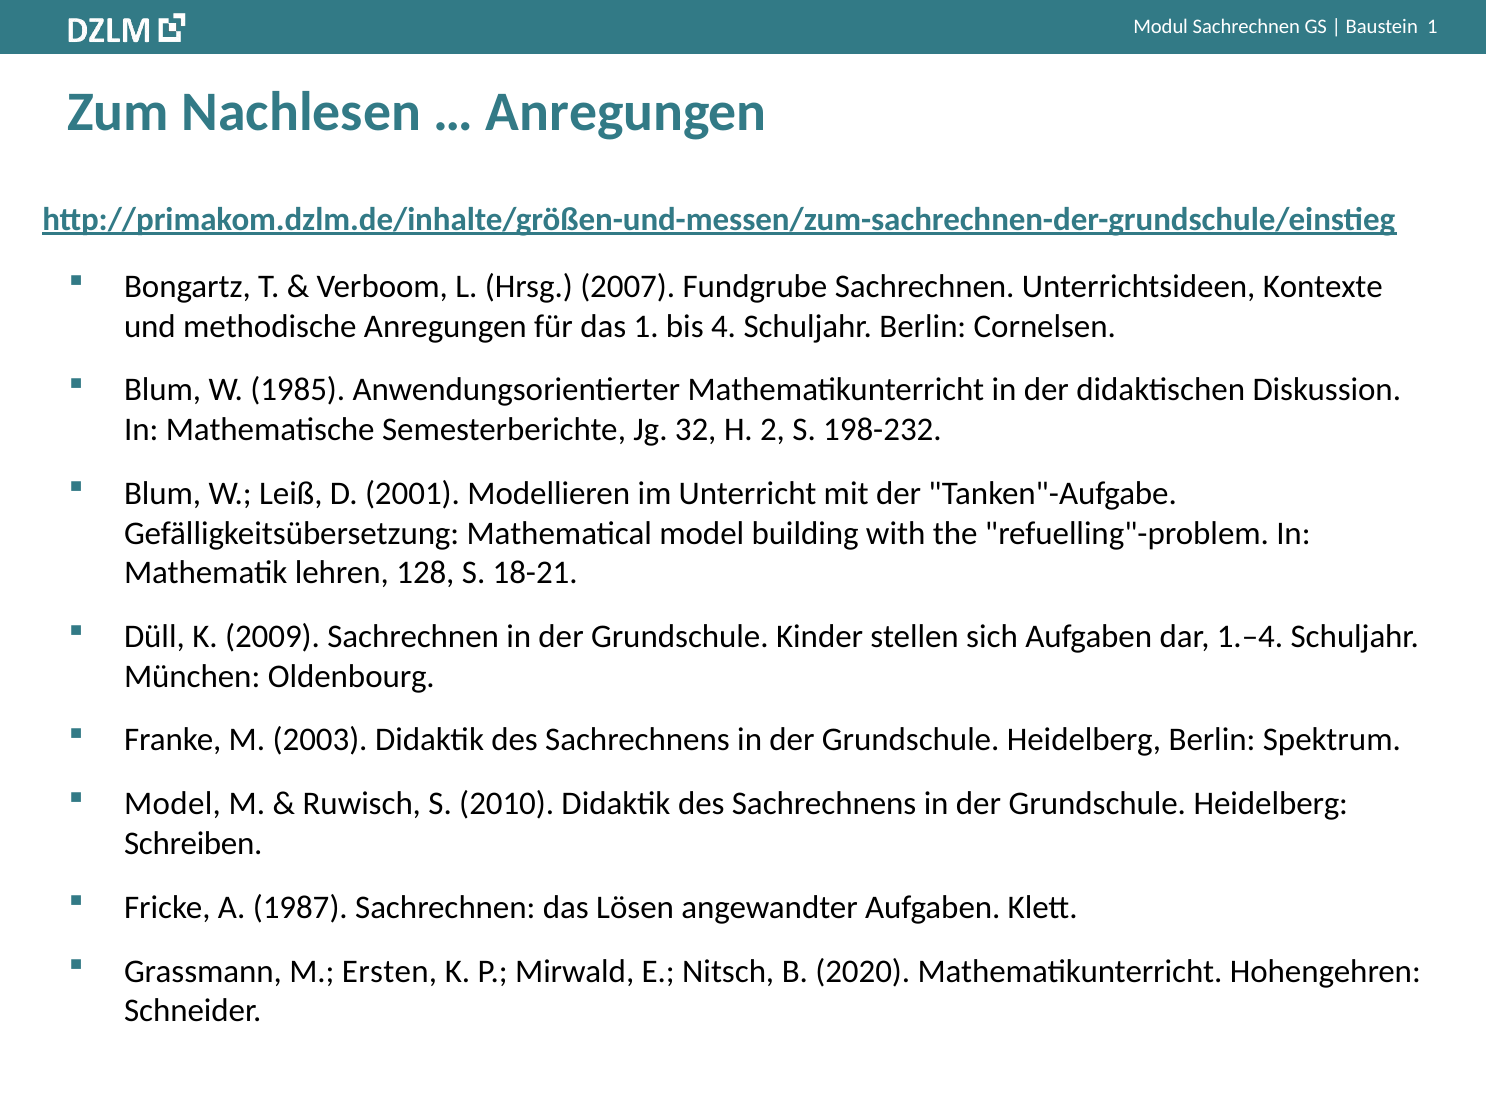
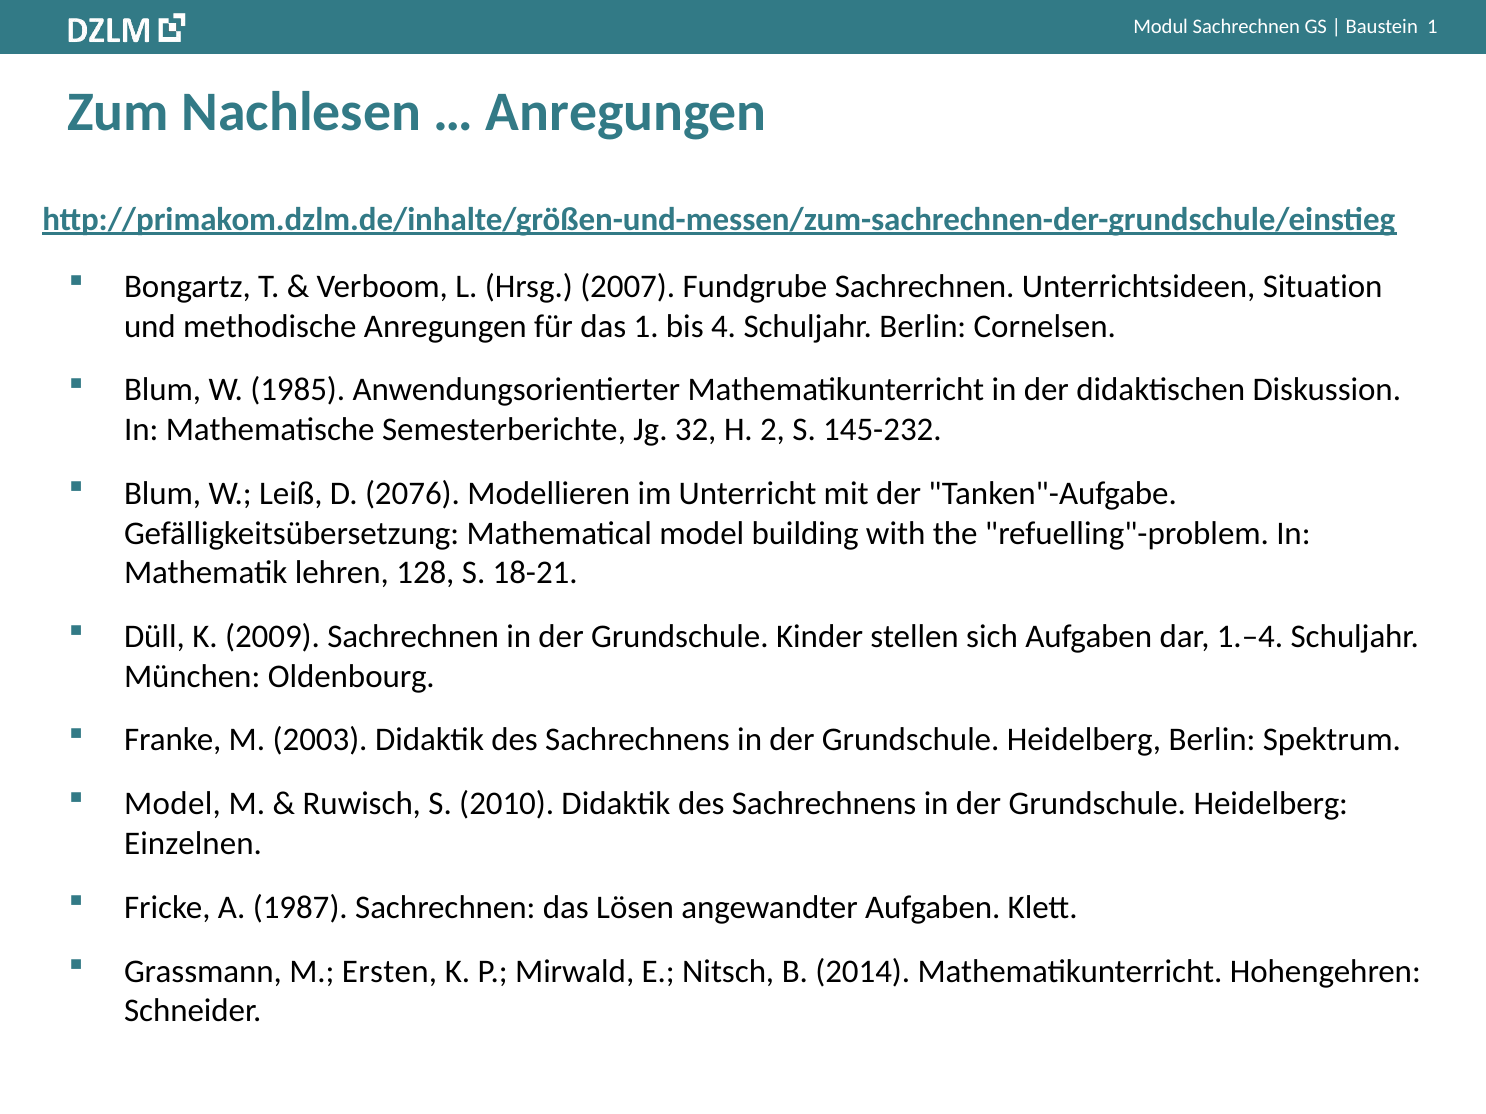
Kontexte: Kontexte -> Situation
198-232: 198-232 -> 145-232
2001: 2001 -> 2076
Schreiben: Schreiben -> Einzelnen
2020: 2020 -> 2014
